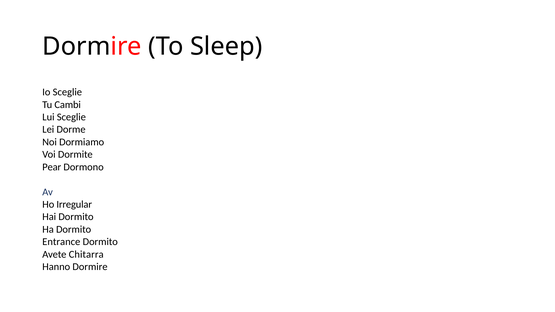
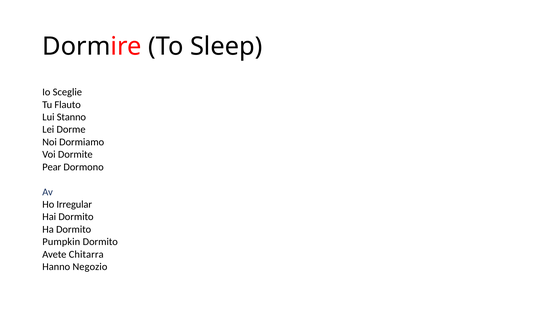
Cambi: Cambi -> Flauto
Lui Sceglie: Sceglie -> Stanno
Entrance: Entrance -> Pumpkin
Hanno Dormire: Dormire -> Negozio
